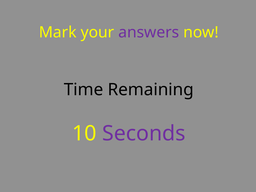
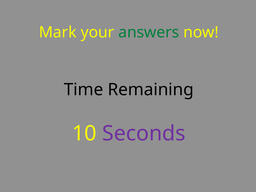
answers colour: purple -> green
